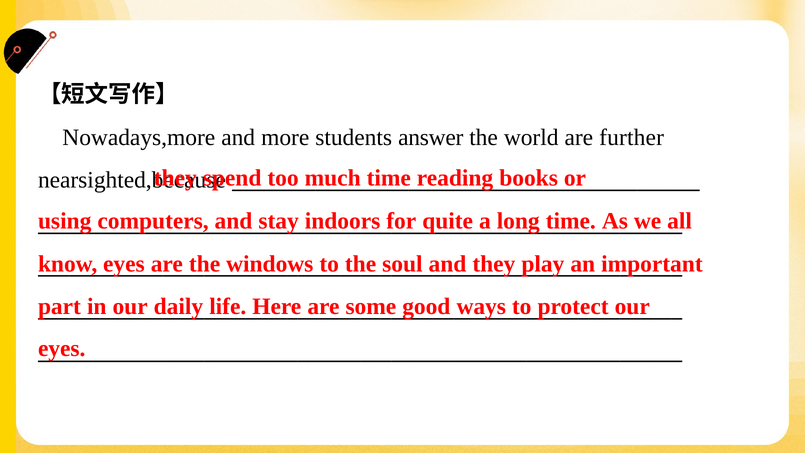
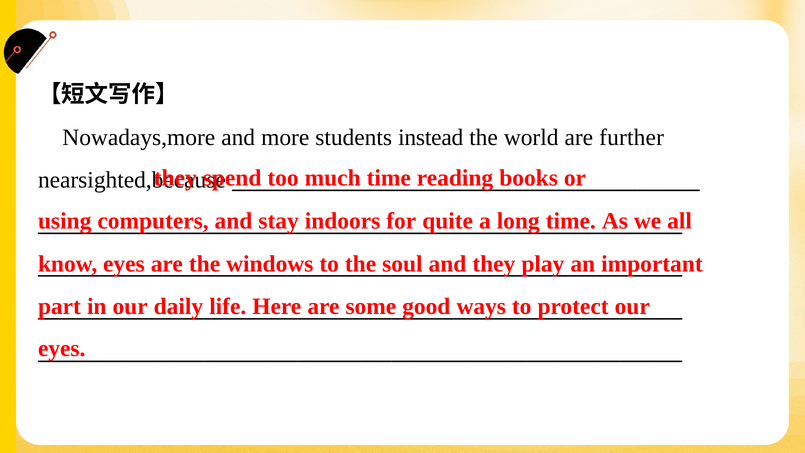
answer: answer -> instead
